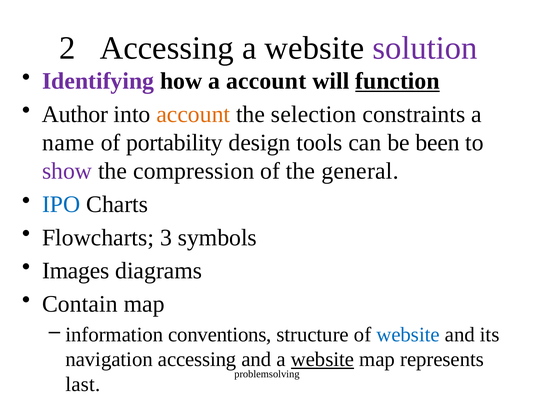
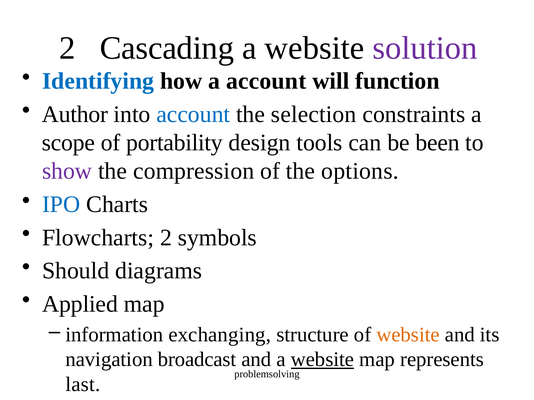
2 Accessing: Accessing -> Cascading
Identifying colour: purple -> blue
function underline: present -> none
account at (193, 114) colour: orange -> blue
name: name -> scope
general: general -> options
Flowcharts 3: 3 -> 2
Images: Images -> Should
Contain: Contain -> Applied
conventions: conventions -> exchanging
website at (408, 335) colour: blue -> orange
navigation accessing: accessing -> broadcast
